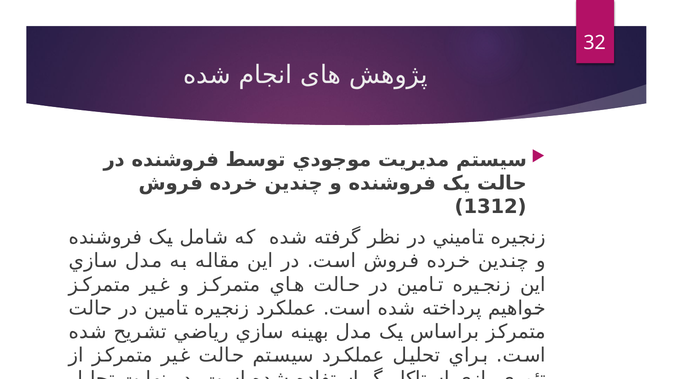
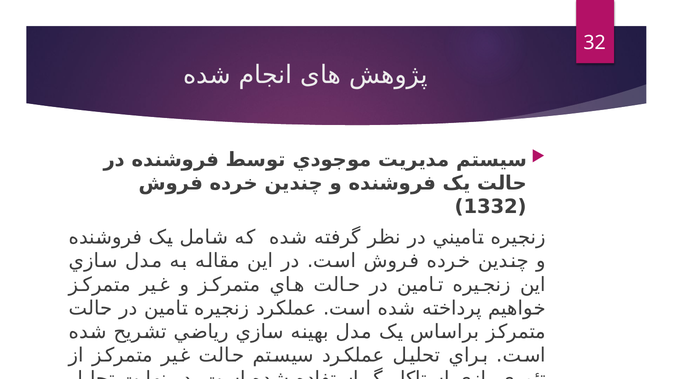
1312: 1312 -> 1332
